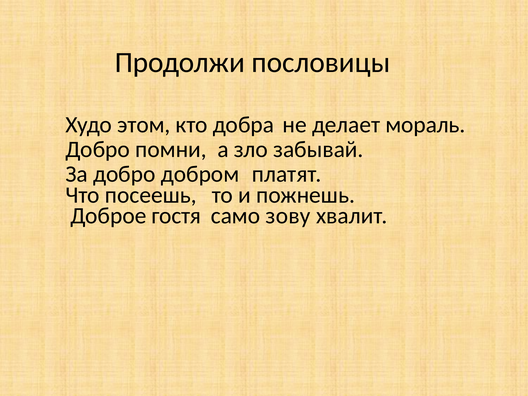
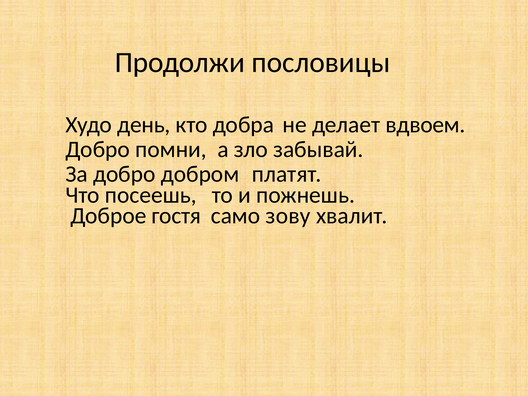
этом: этом -> день
мораль: мораль -> вдвоем
